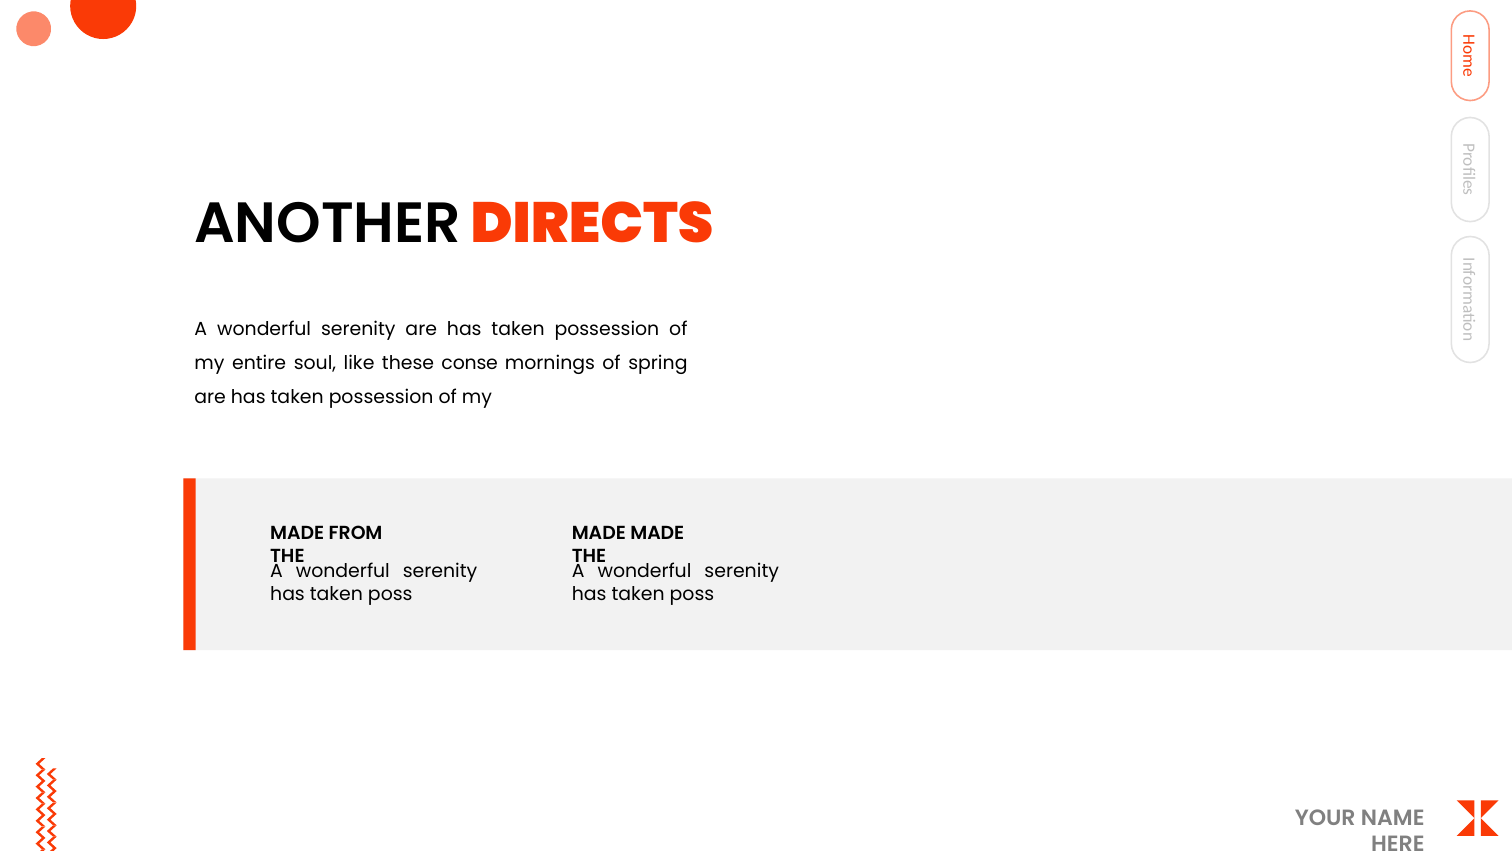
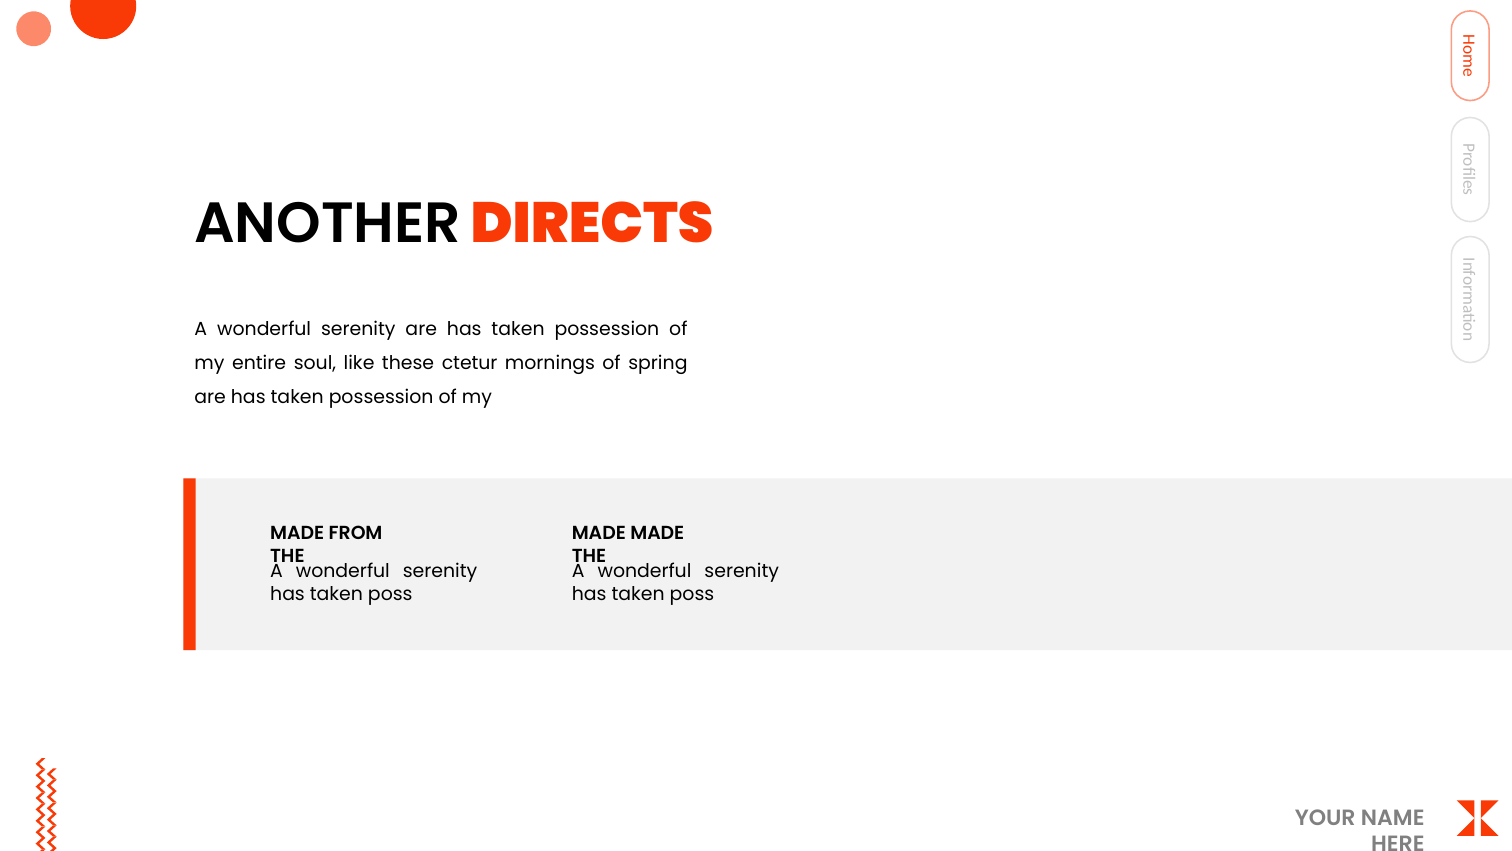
conse: conse -> ctetur
